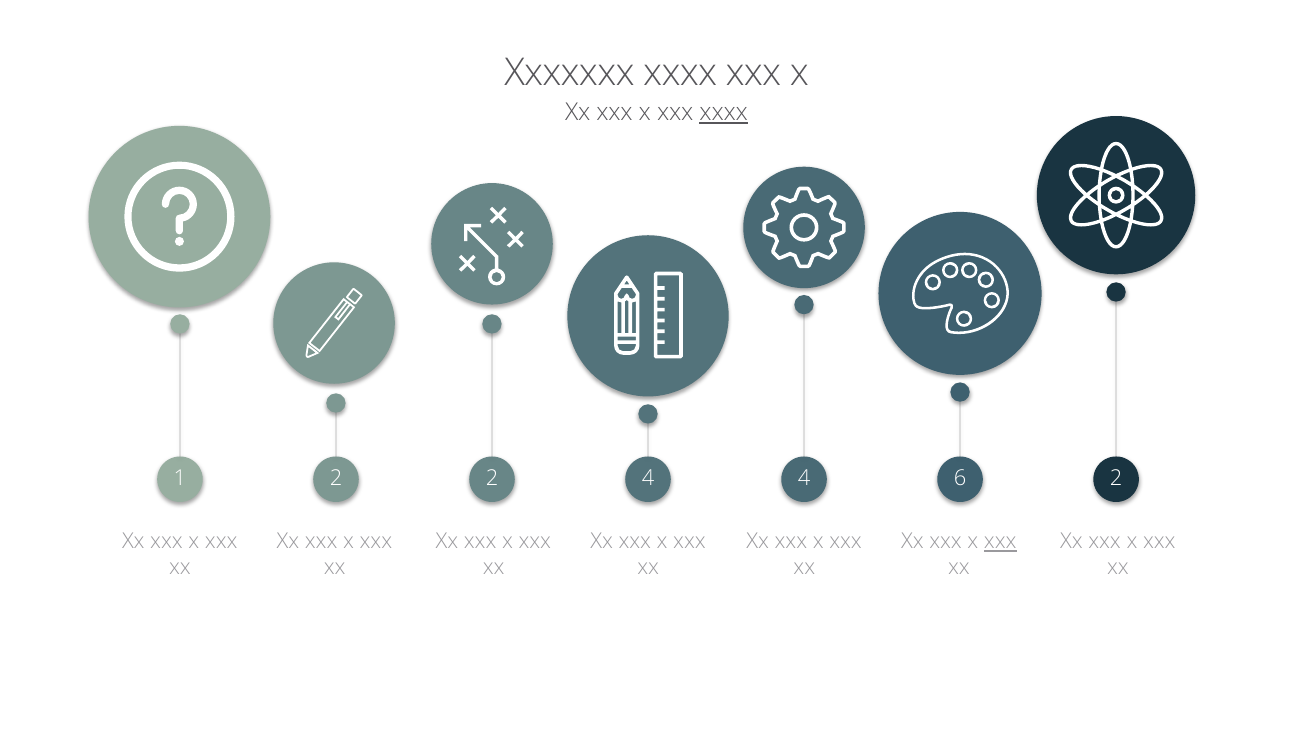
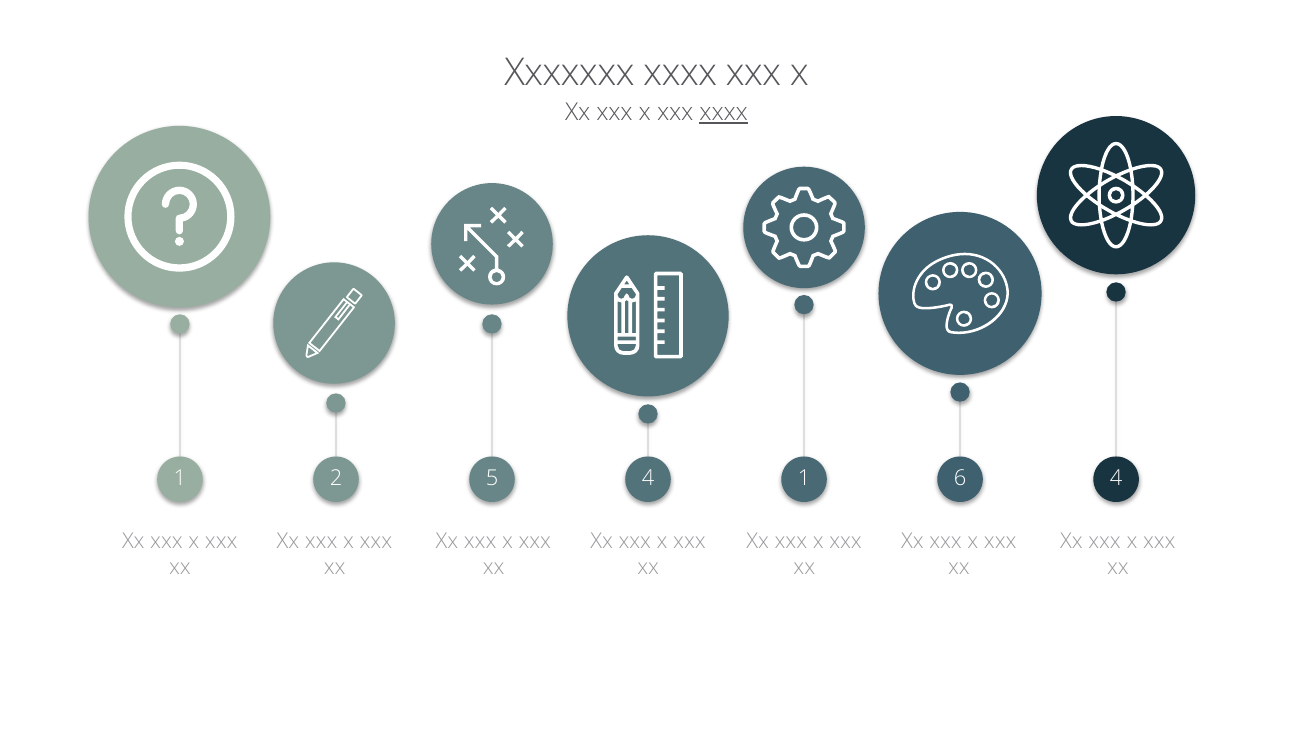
2 2: 2 -> 5
4 4: 4 -> 1
6 2: 2 -> 4
xxx at (1000, 542) underline: present -> none
